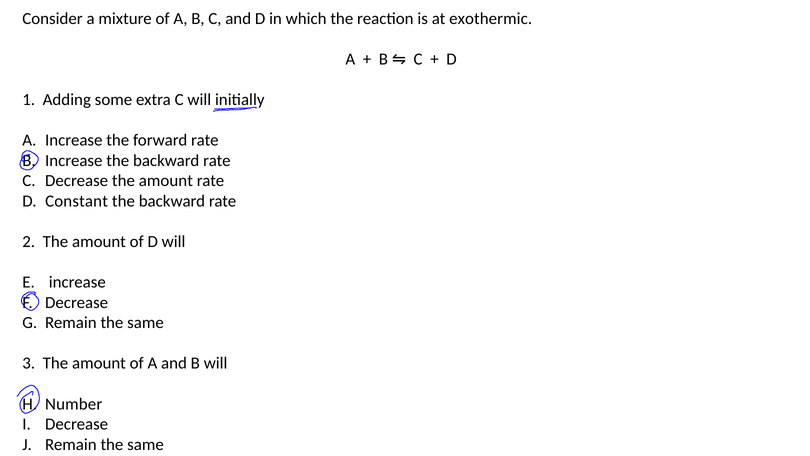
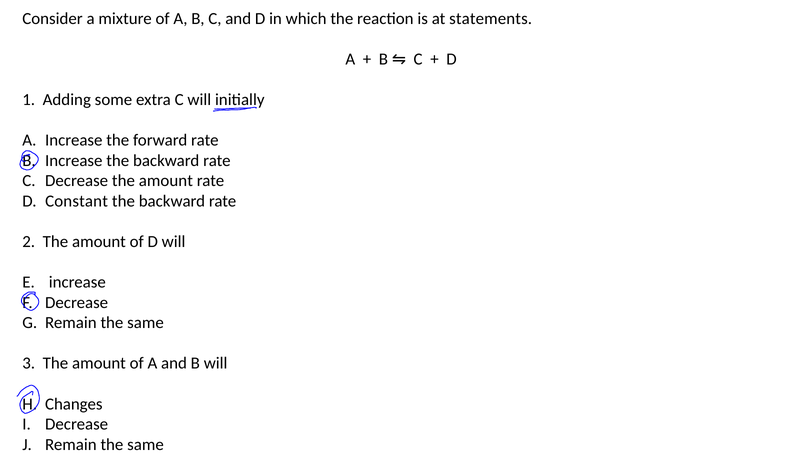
exothermic: exothermic -> statements
Number: Number -> Changes
